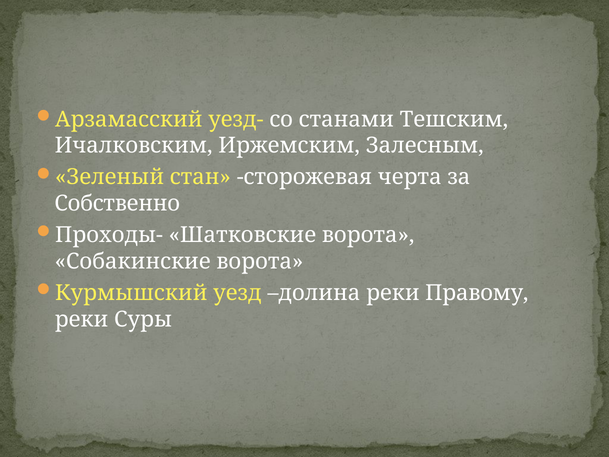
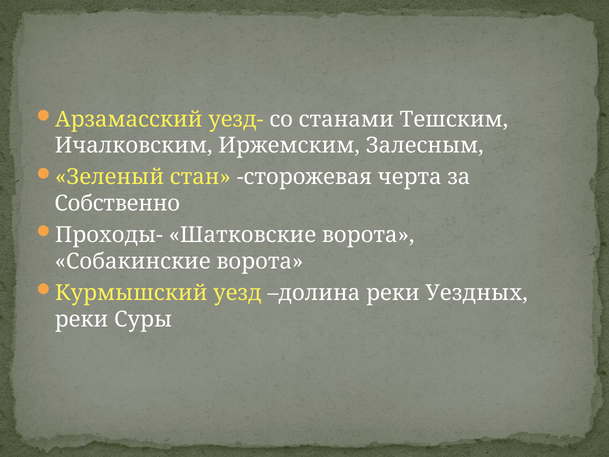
Правому: Правому -> Уездных
